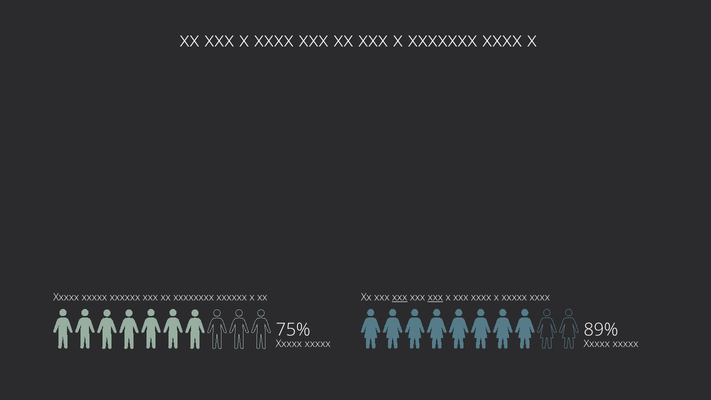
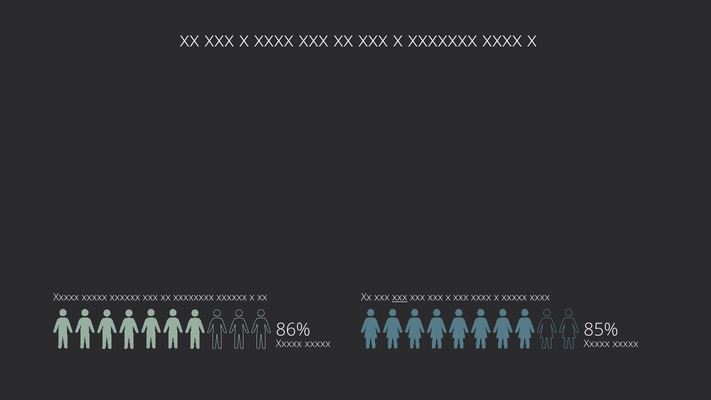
xxx at (435, 297) underline: present -> none
75%: 75% -> 86%
89%: 89% -> 85%
